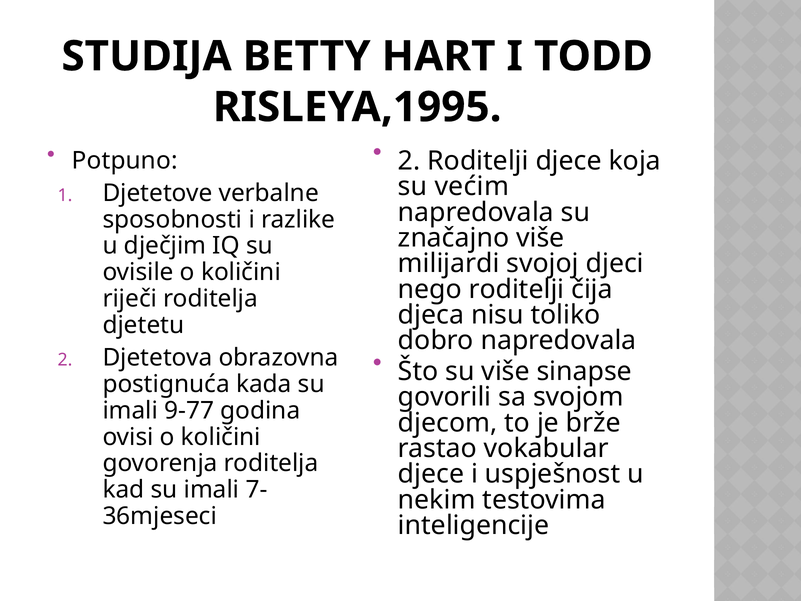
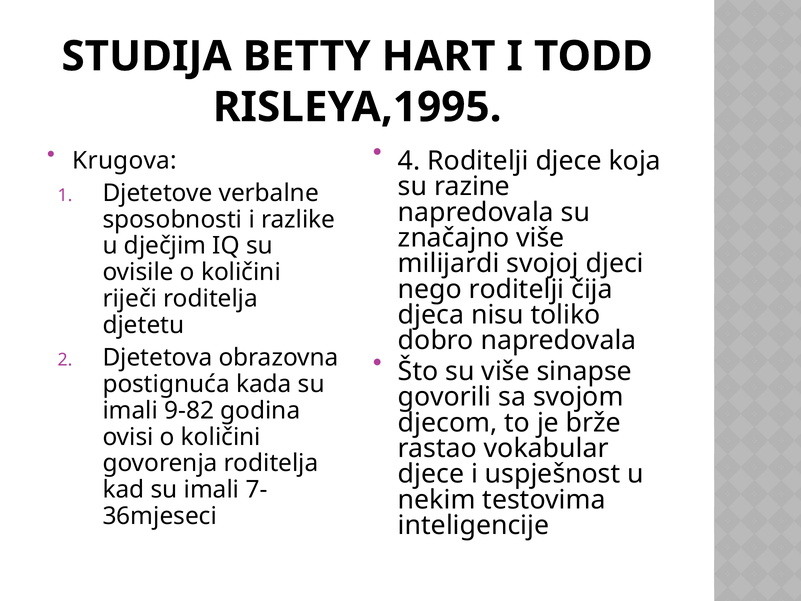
2 at (409, 161): 2 -> 4
Potpuno: Potpuno -> Krugova
većim: većim -> razine
9-77: 9-77 -> 9-82
